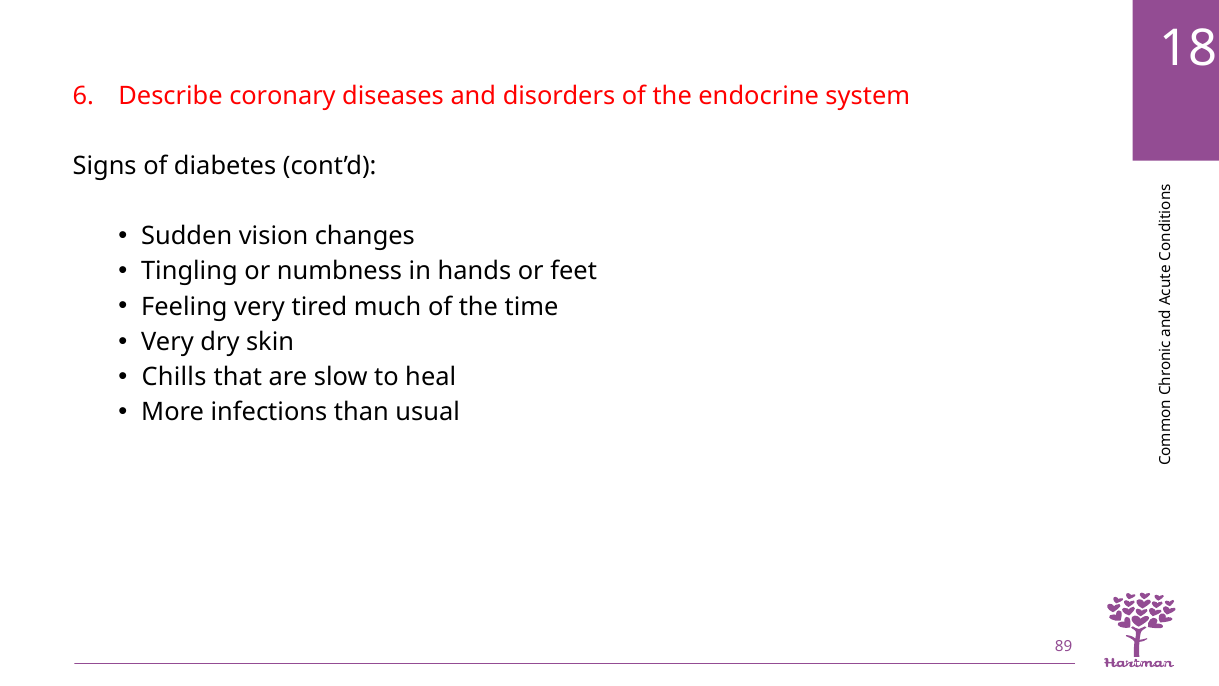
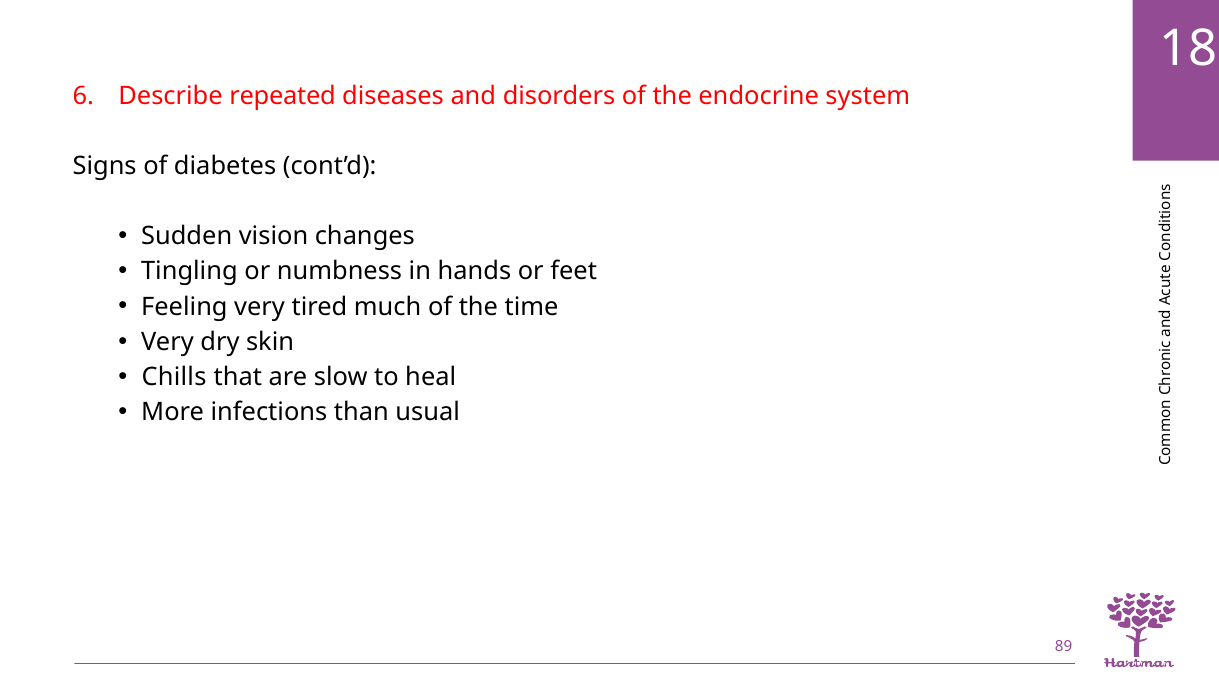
coronary: coronary -> repeated
